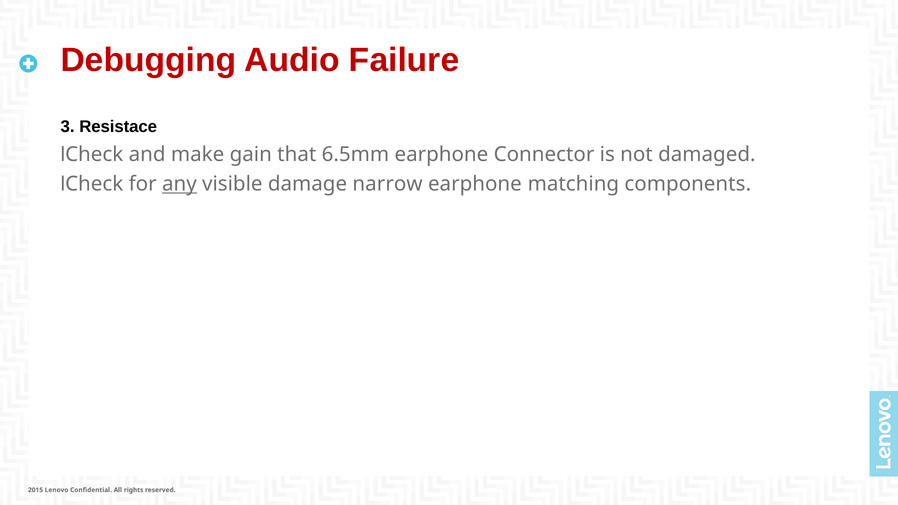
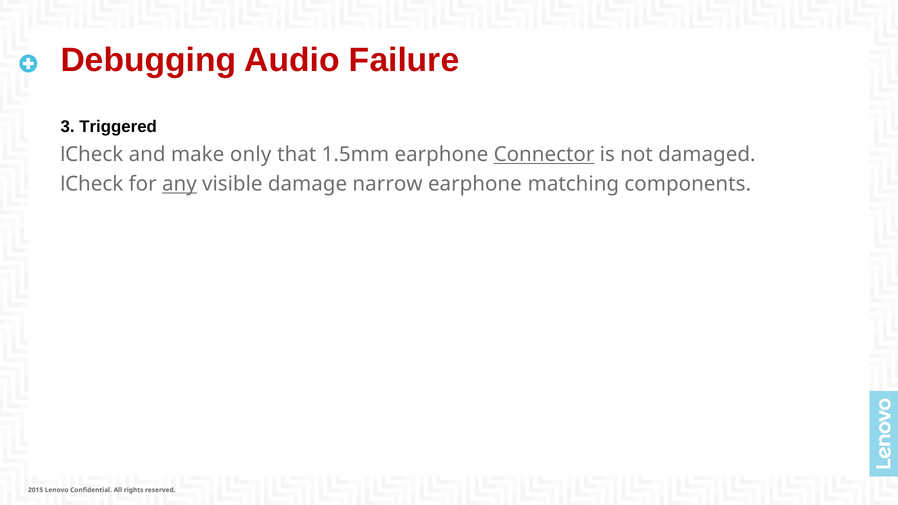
Resistace: Resistace -> Triggered
gain: gain -> only
6.5mm: 6.5mm -> 1.5mm
Connector underline: none -> present
